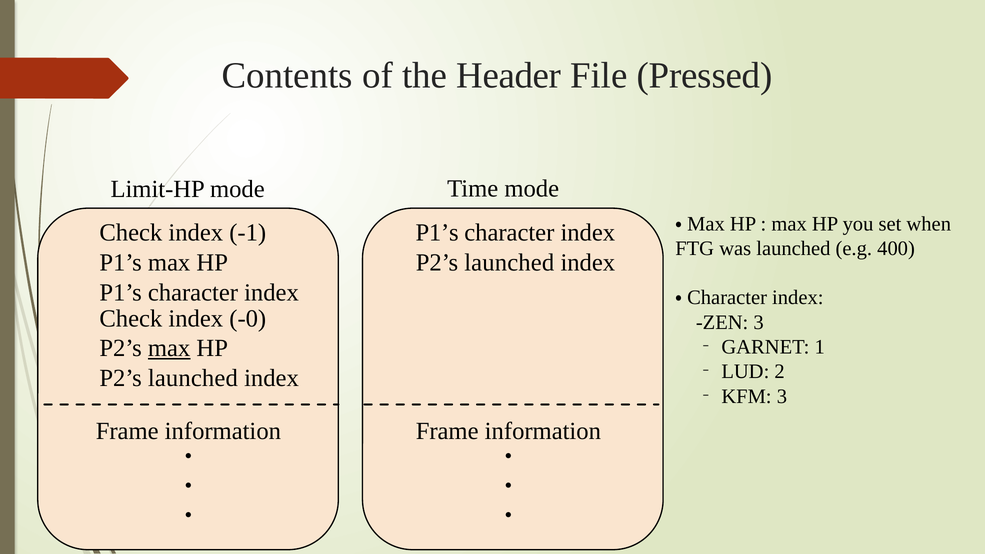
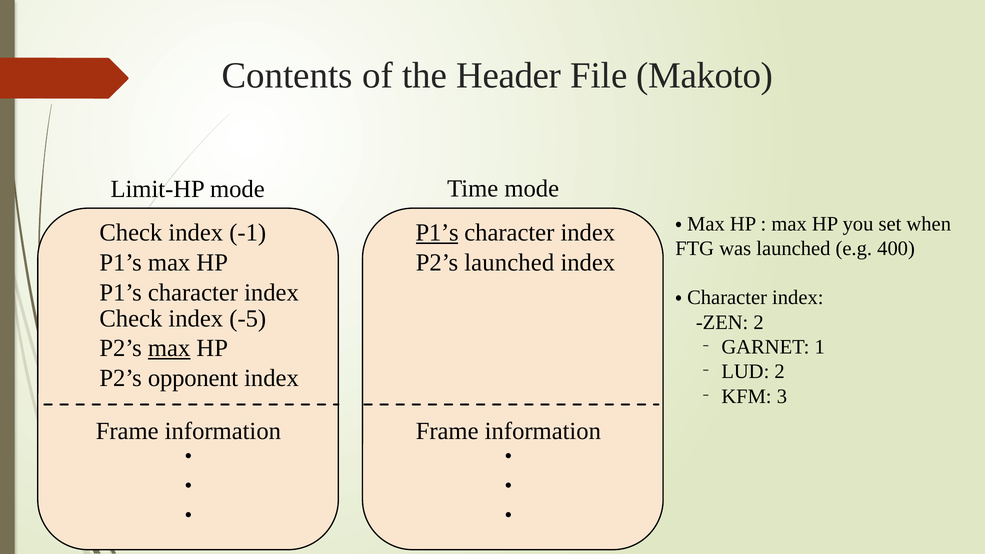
Pressed: Pressed -> Makoto
P1’s at (437, 233) underline: none -> present
-0: -0 -> -5
‐ZEN 3: 3 -> 2
launched at (193, 378): launched -> opponent
